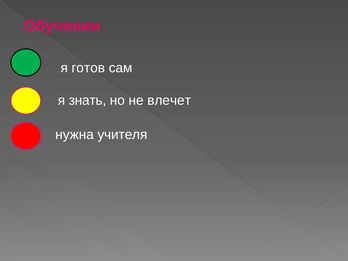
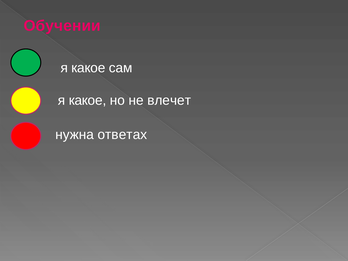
готов at (88, 68): готов -> какое
знать at (88, 100): знать -> какое
учителя: учителя -> ответах
